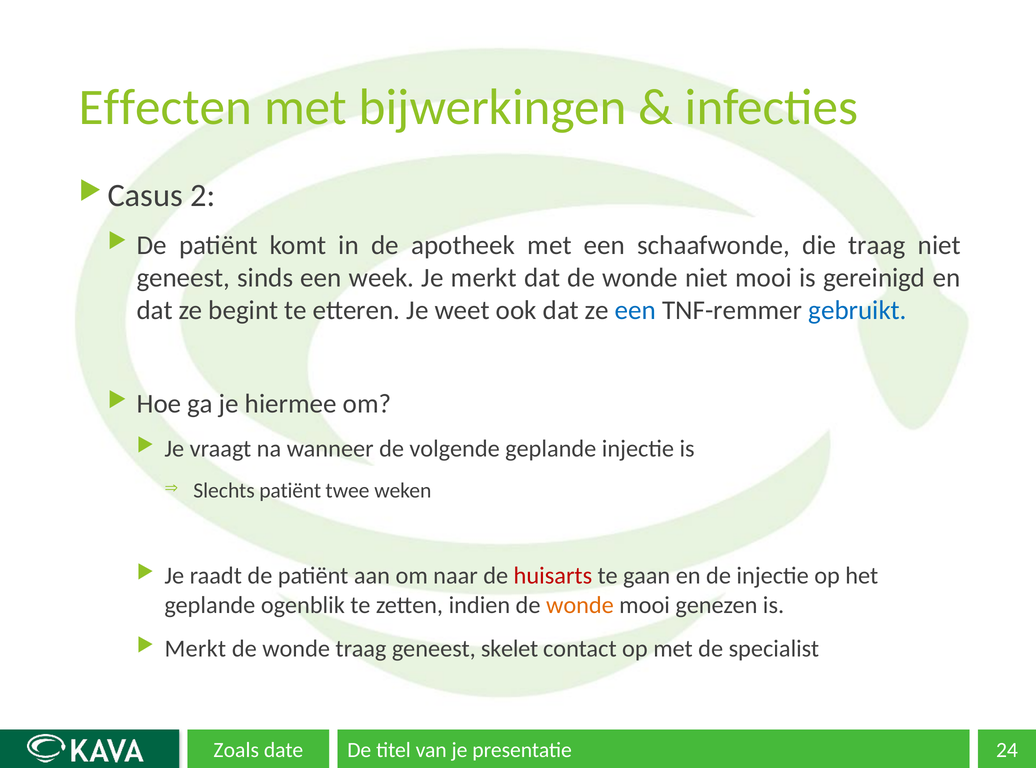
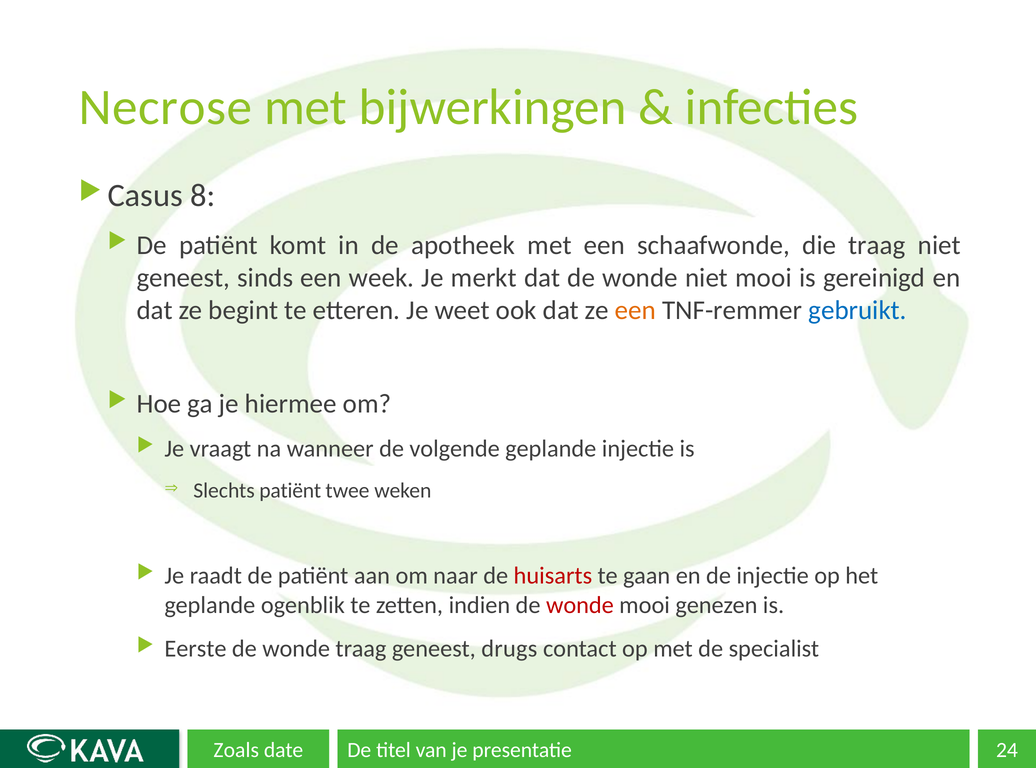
Effecten: Effecten -> Necrose
2: 2 -> 8
een at (635, 310) colour: blue -> orange
wonde at (580, 605) colour: orange -> red
Merkt at (195, 648): Merkt -> Eerste
skelet: skelet -> drugs
